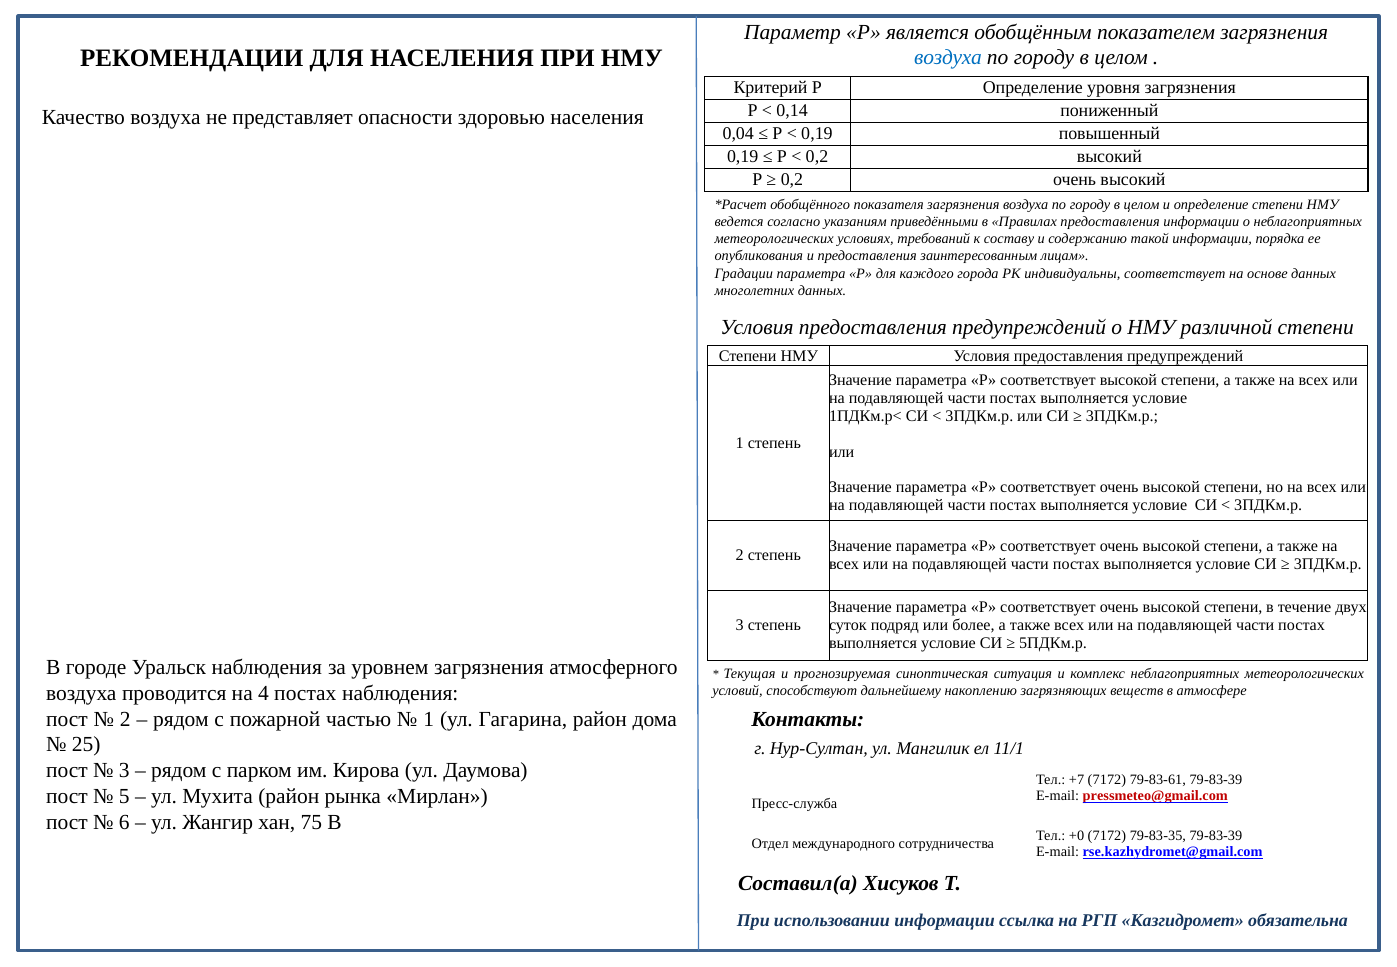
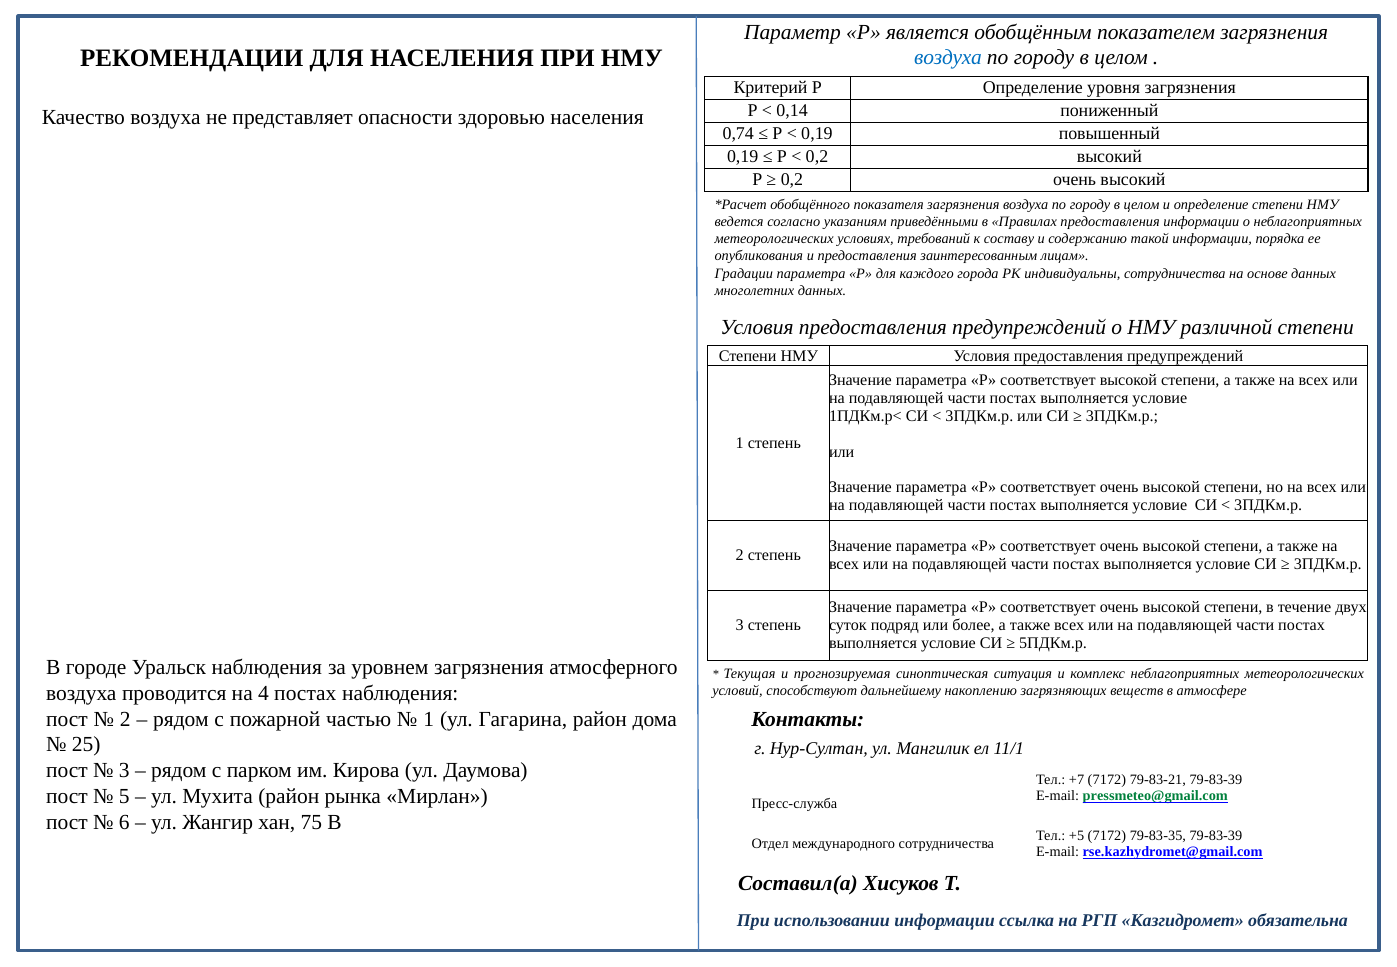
0,04: 0,04 -> 0,74
индивидуальны соответствует: соответствует -> сотрудничества
79-83-61: 79-83-61 -> 79-83-21
pressmeteo@gmail.com colour: red -> green
+0: +0 -> +5
